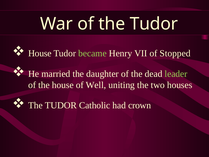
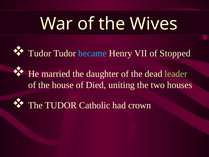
of the Tudor: Tudor -> Wives
House at (40, 53): House -> Tudor
became colour: light green -> light blue
Well: Well -> Died
